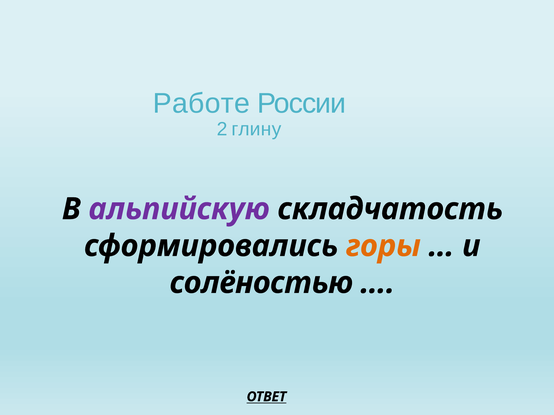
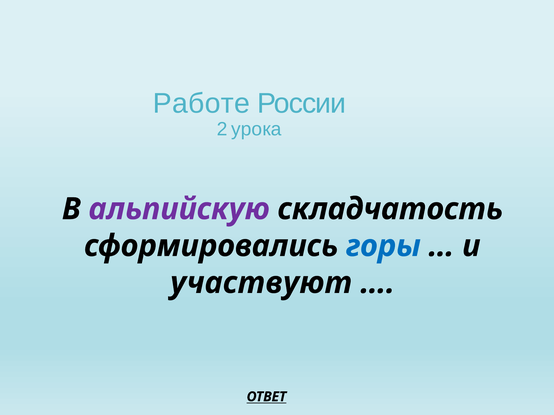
глину: глину -> урока
горы colour: orange -> blue
солёностью: солёностью -> участвуют
